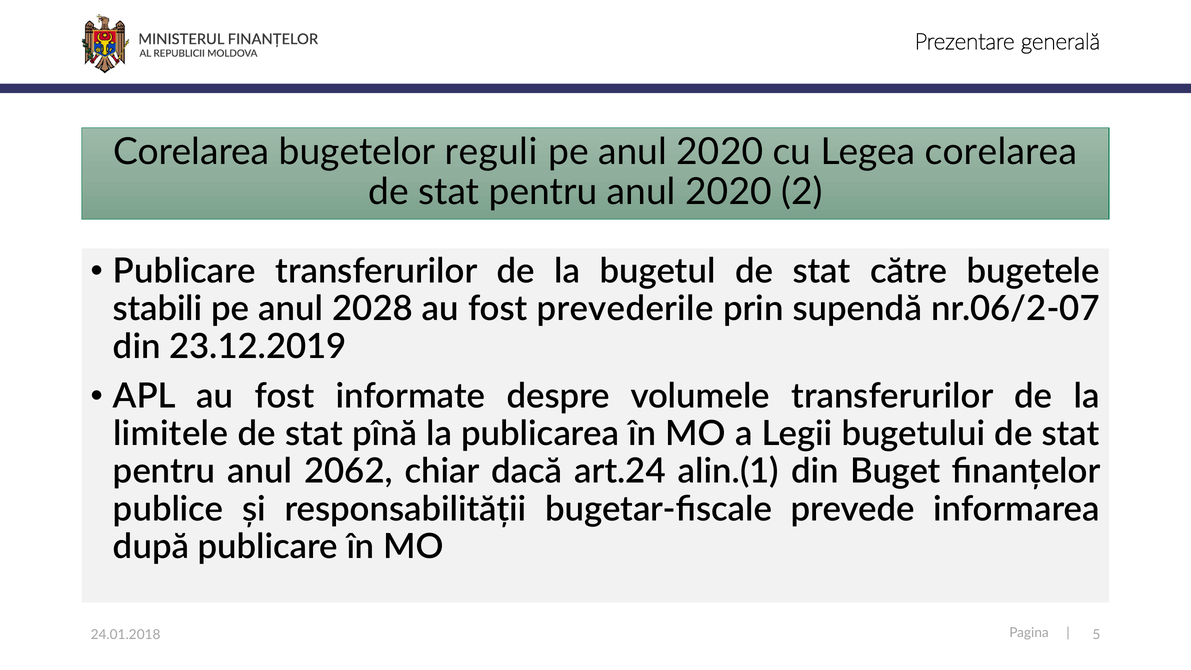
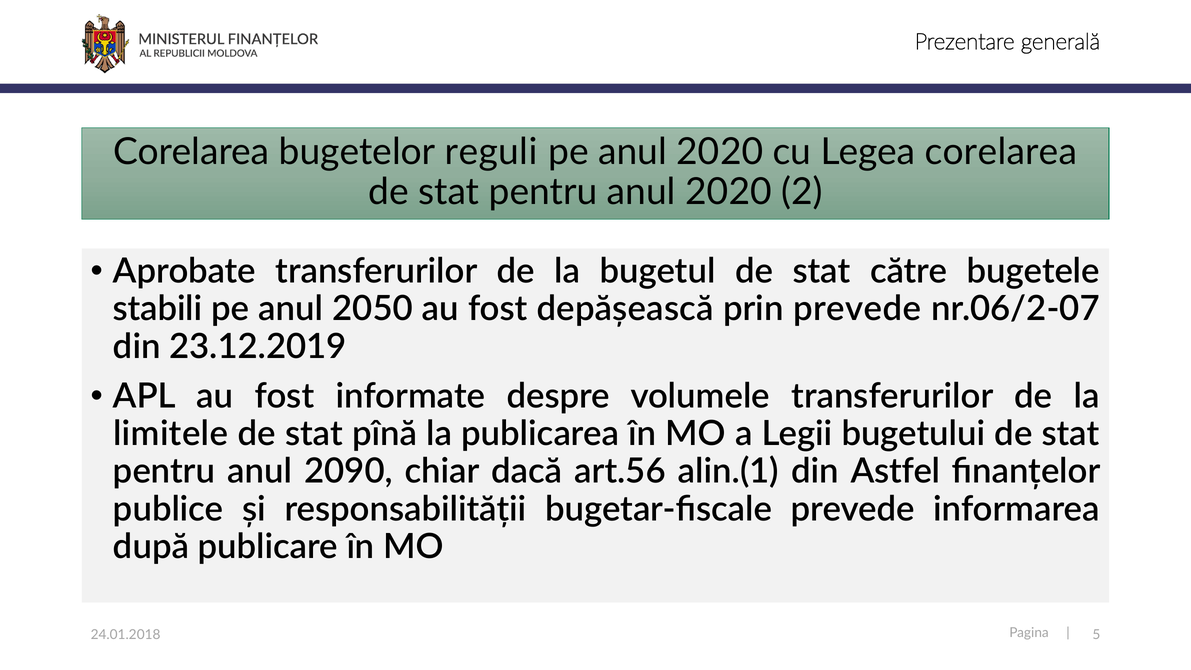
Publicare at (184, 271): Publicare -> Aprobate
2028: 2028 -> 2050
prevederile: prevederile -> depășească
prin supendă: supendă -> prevede
2062: 2062 -> 2090
art.24: art.24 -> art.56
Buget: Buget -> Astfel
